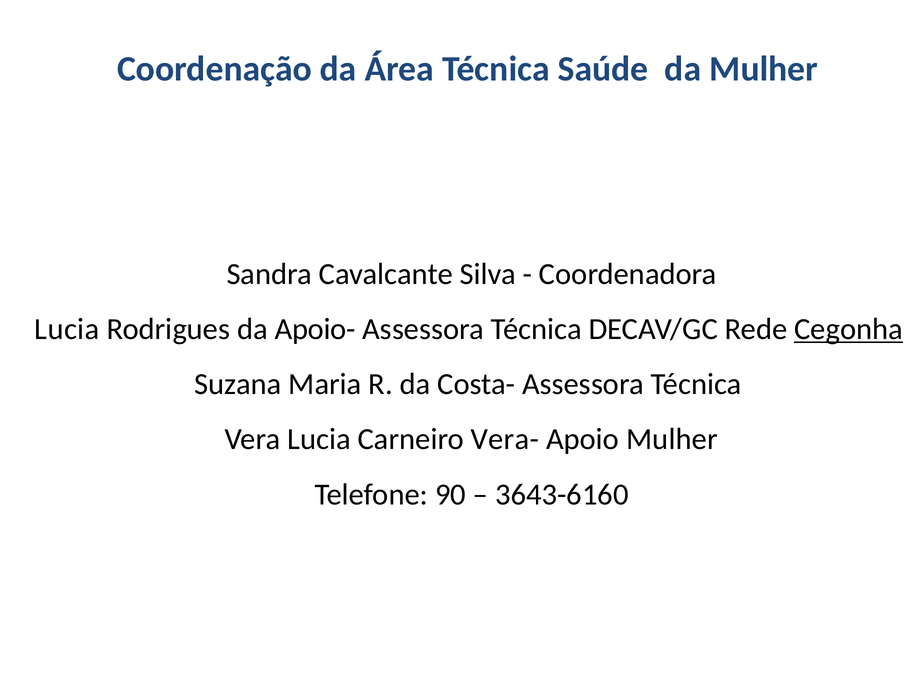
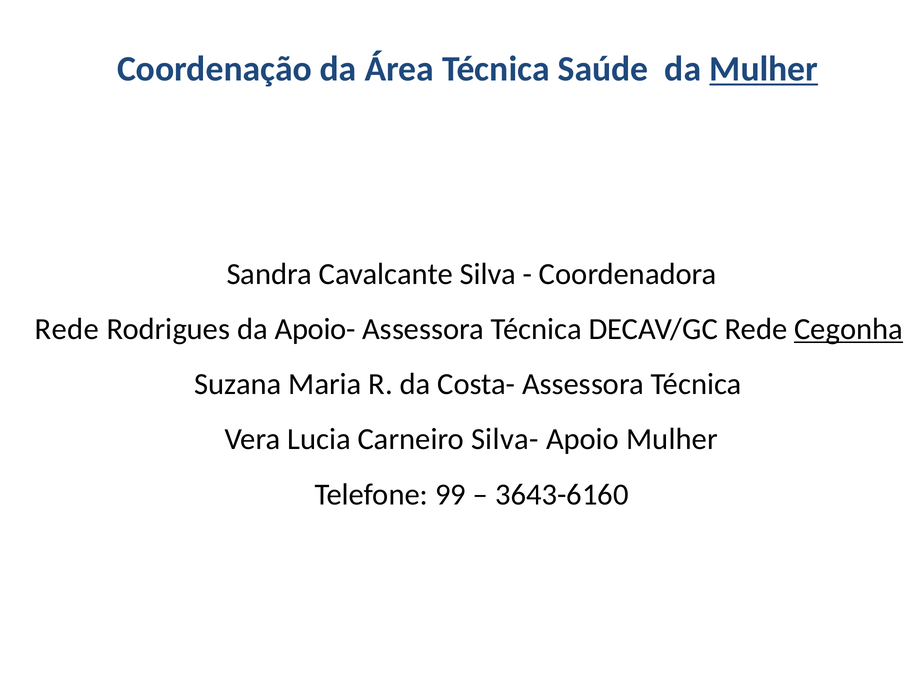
Mulher at (764, 69) underline: none -> present
Lucia at (67, 329): Lucia -> Rede
Vera-: Vera- -> Silva-
90: 90 -> 99
